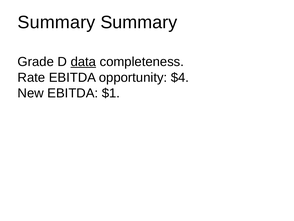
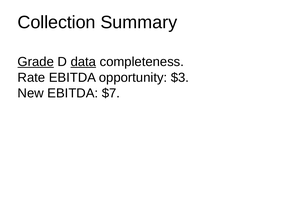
Summary at (56, 22): Summary -> Collection
Grade underline: none -> present
$4: $4 -> $3
$1: $1 -> $7
